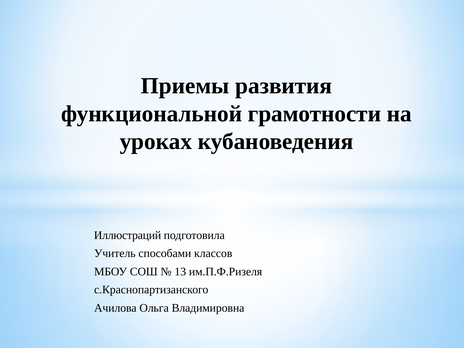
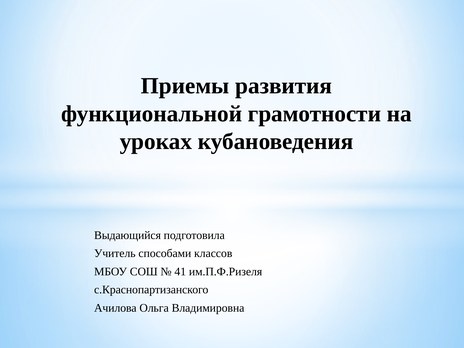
Иллюстраций: Иллюстраций -> Выдающийся
13: 13 -> 41
